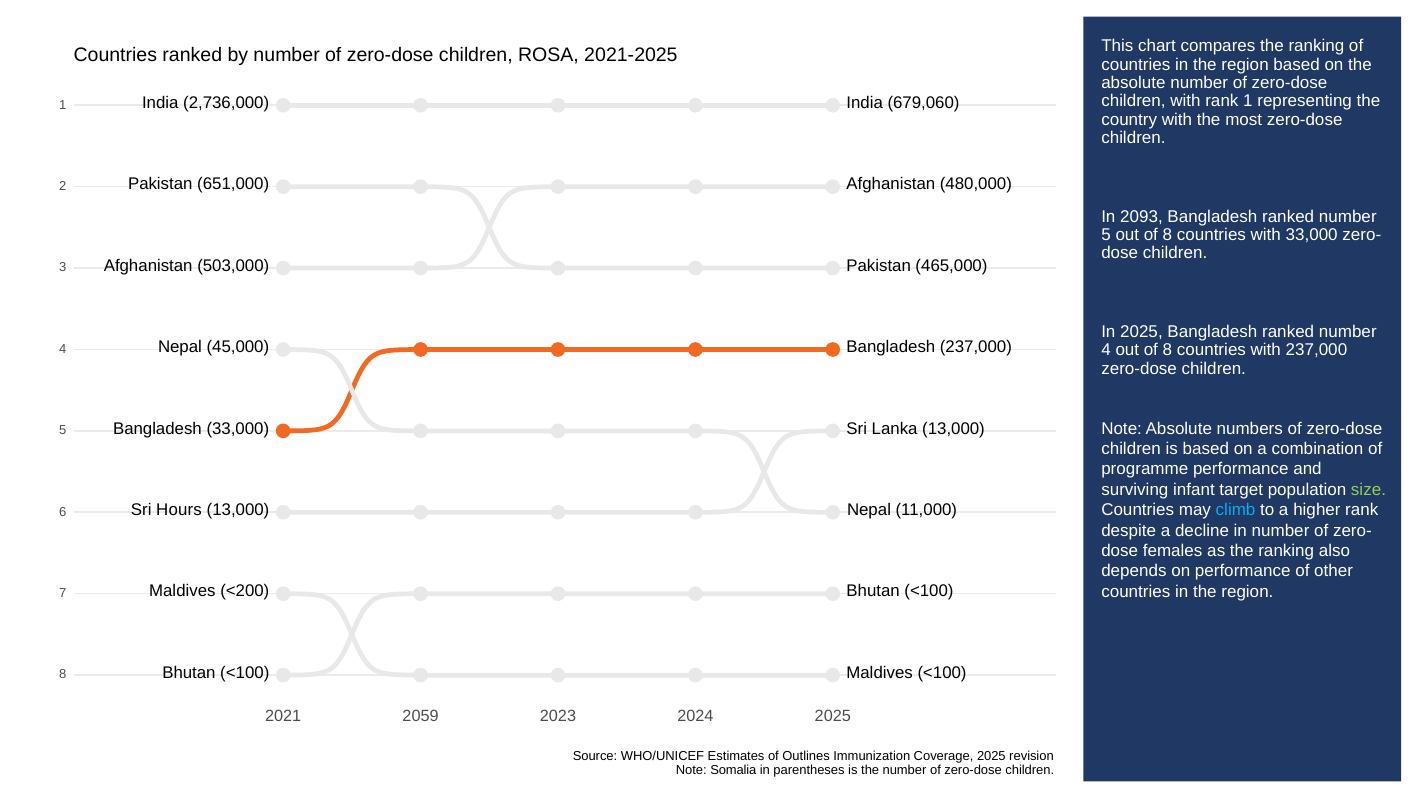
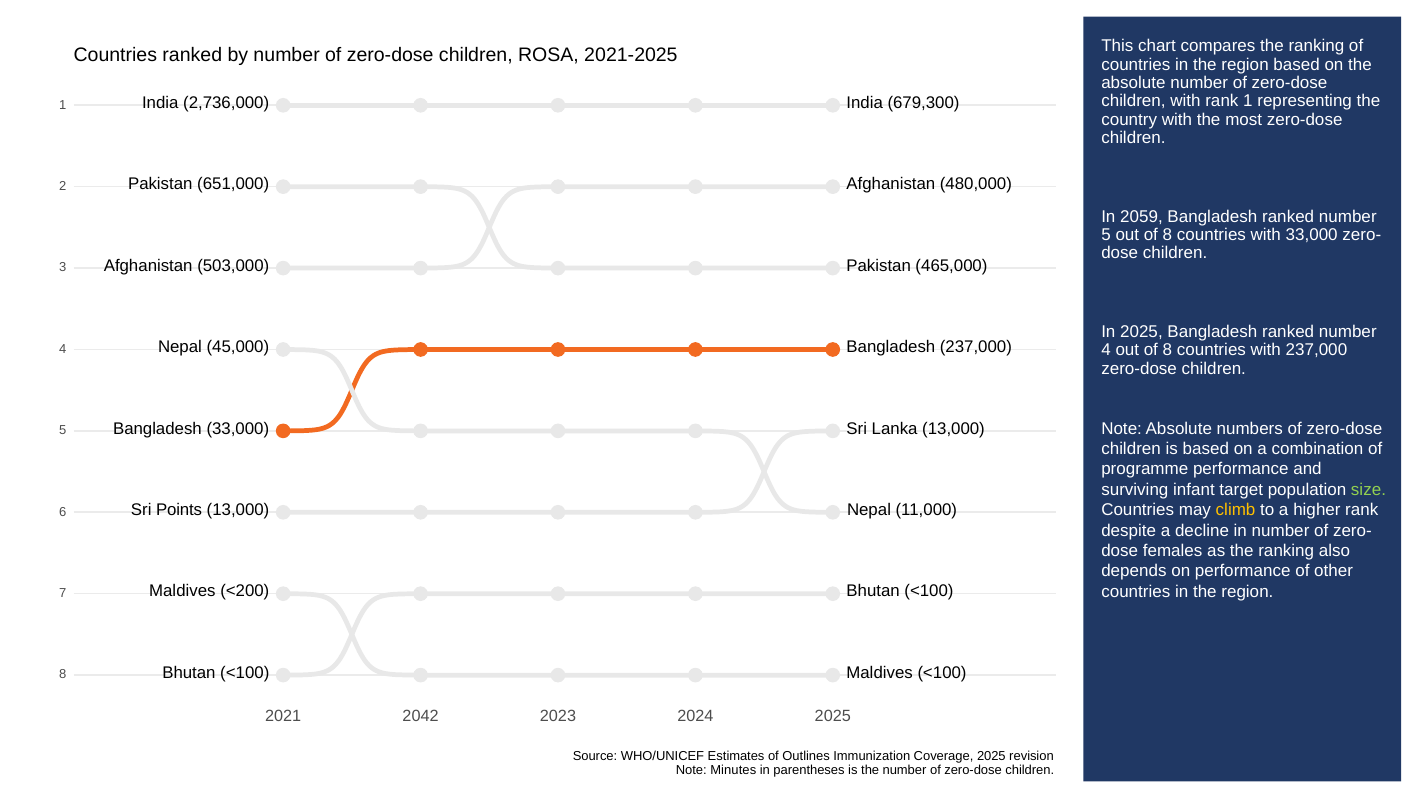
679,060: 679,060 -> 679,300
2093: 2093 -> 2059
Hours: Hours -> Points
climb colour: light blue -> yellow
2059: 2059 -> 2042
Somalia: Somalia -> Minutes
